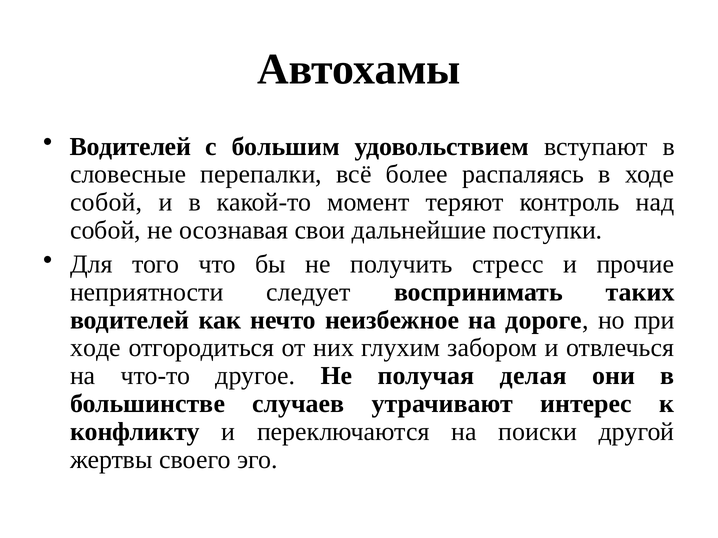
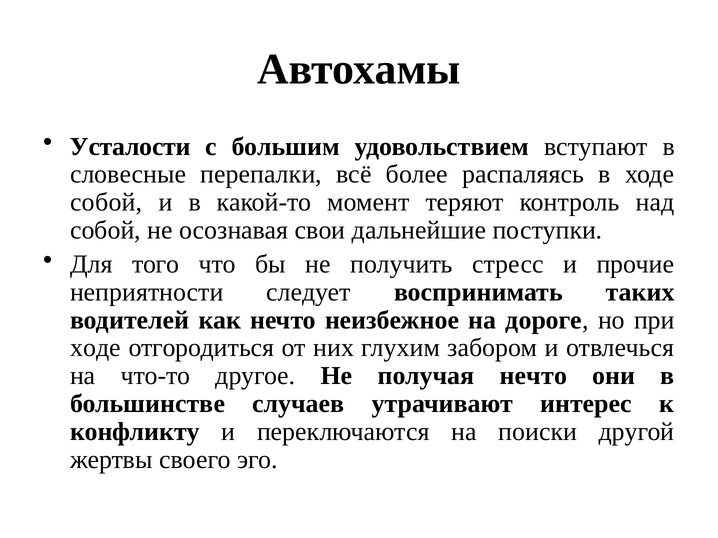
Водителей at (130, 147): Водителей -> Усталости
получая делая: делая -> нечто
